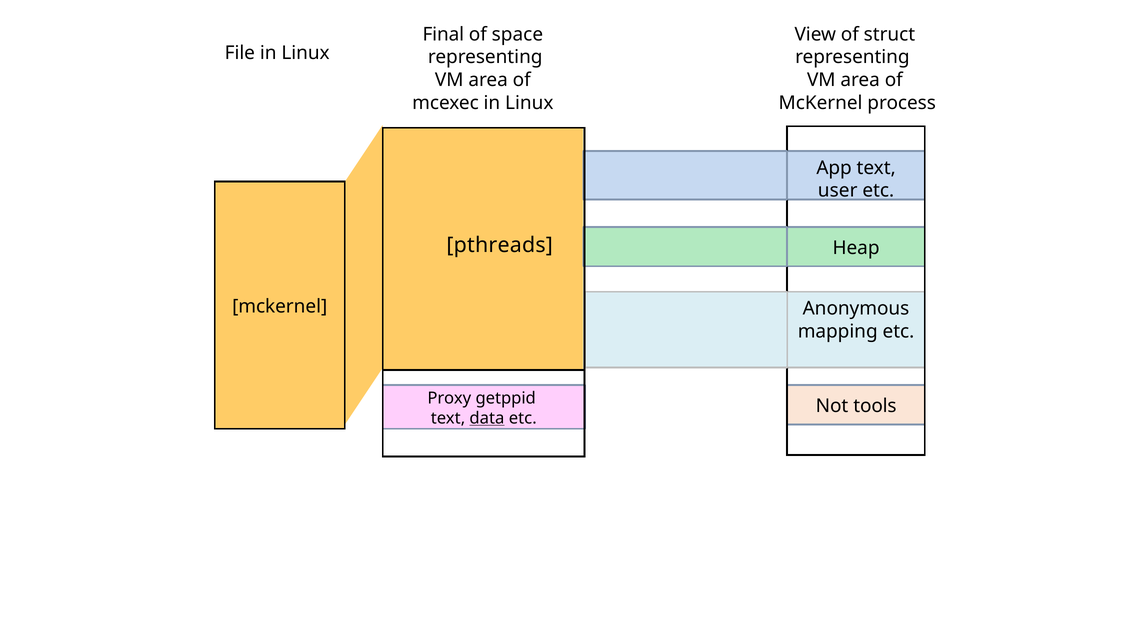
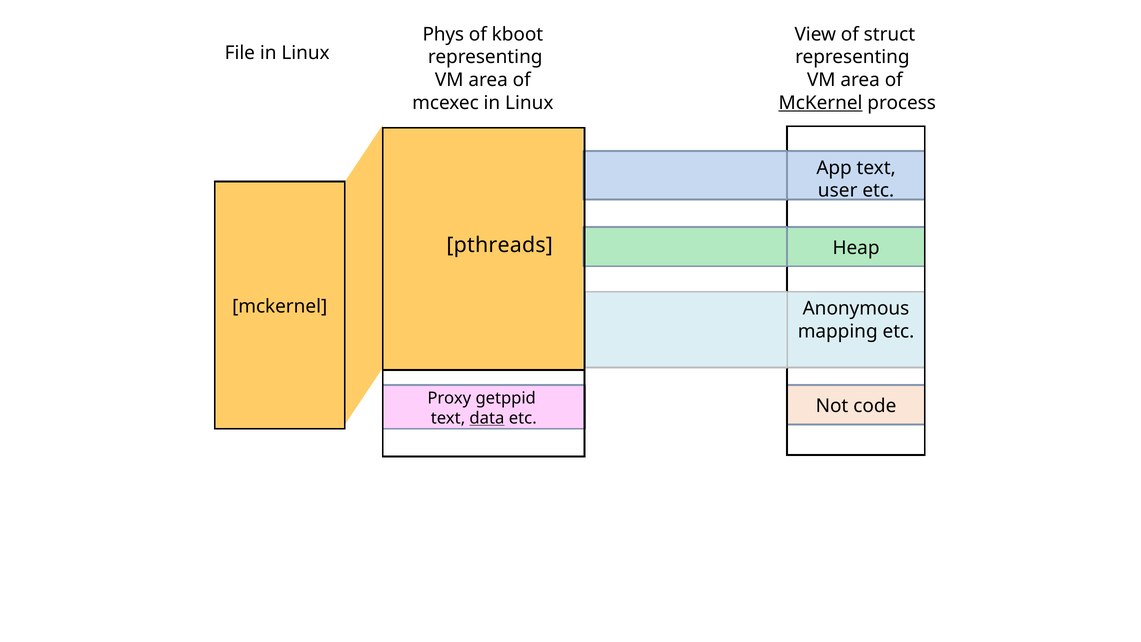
Final: Final -> Phys
space: space -> kboot
McKernel at (821, 103) underline: none -> present
tools: tools -> code
